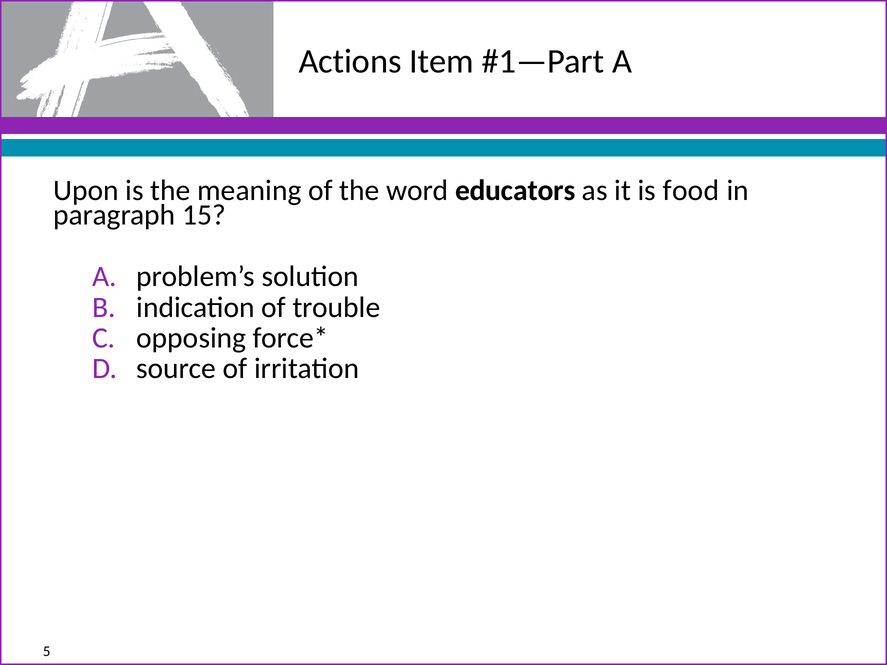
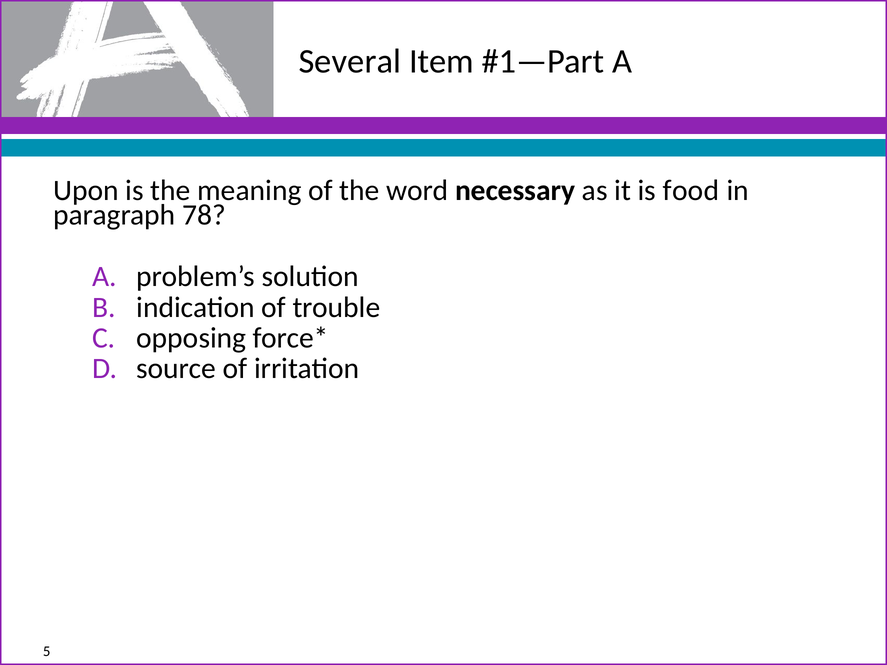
Actions: Actions -> Several
educators: educators -> necessary
15: 15 -> 78
